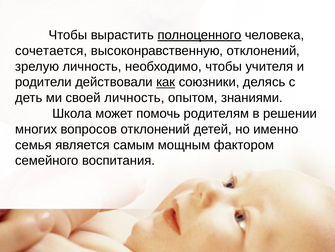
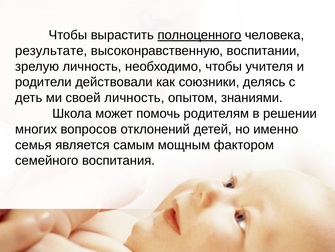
сочетается: сочетается -> результате
высоконравственную отклонений: отклонений -> воспитании
как underline: present -> none
